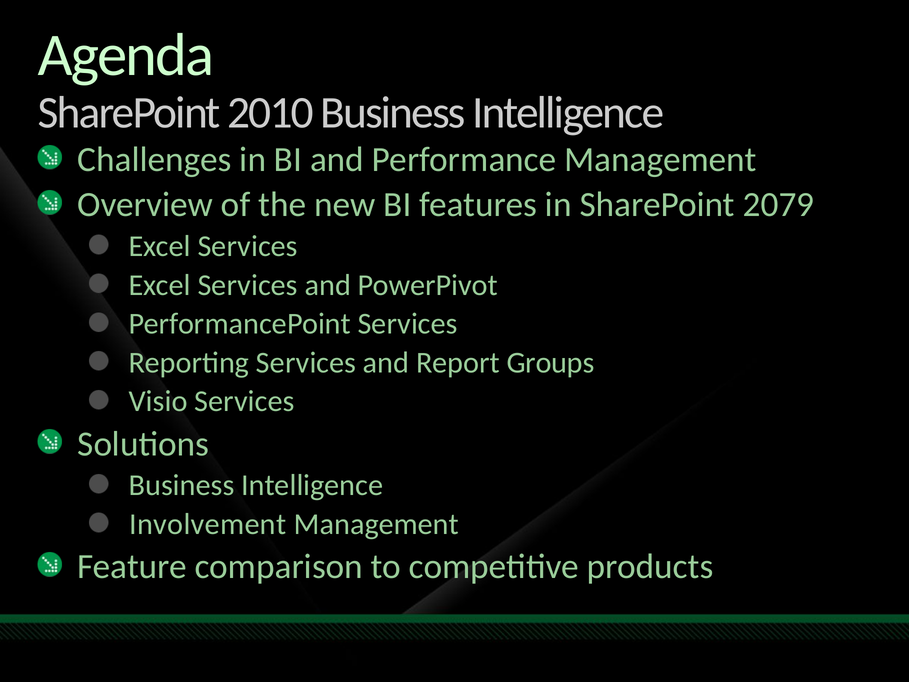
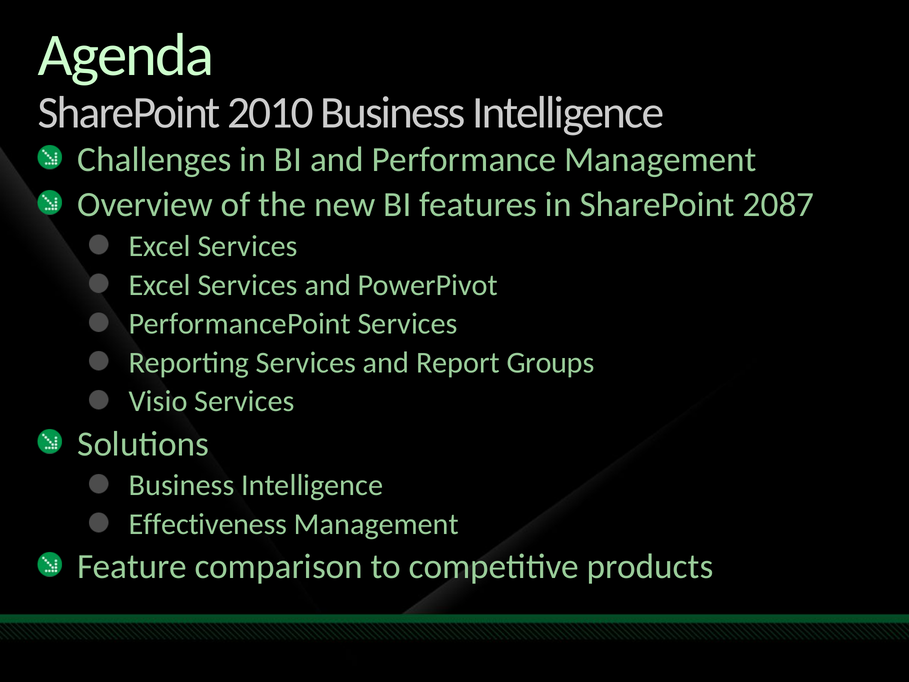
2079: 2079 -> 2087
Involvement: Involvement -> Effectiveness
